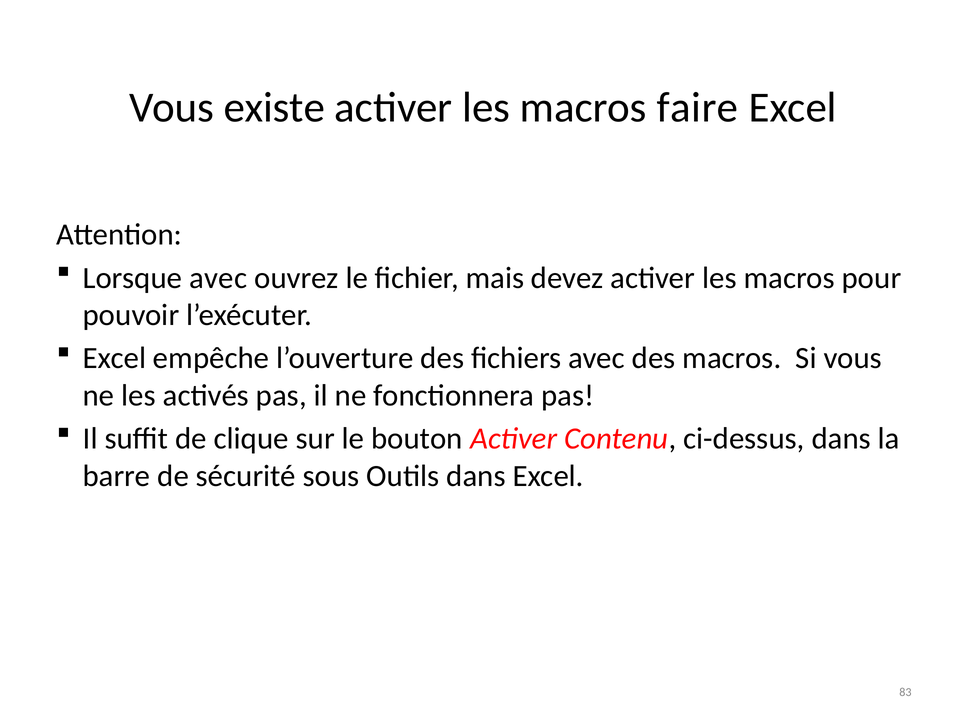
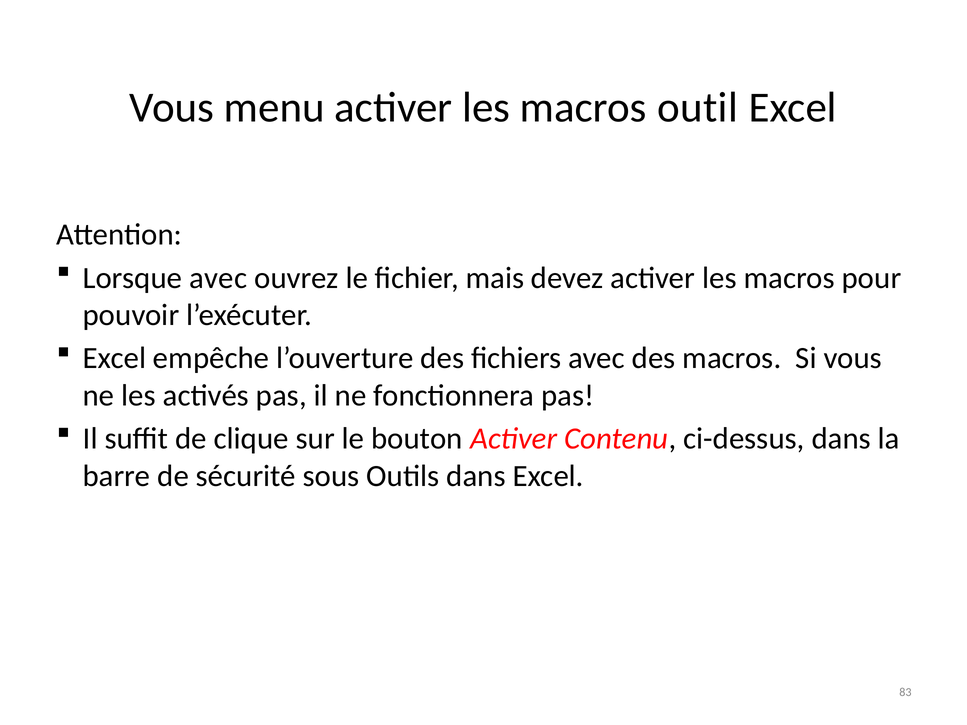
existe: existe -> menu
faire: faire -> outil
